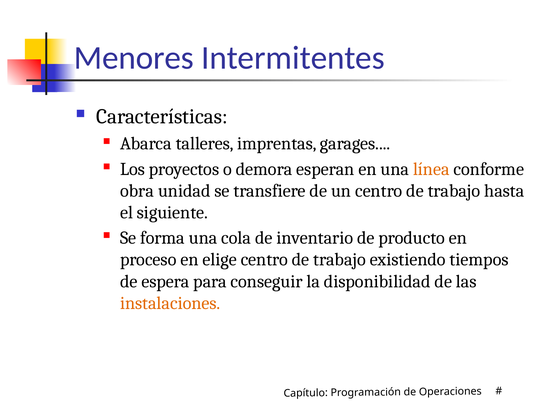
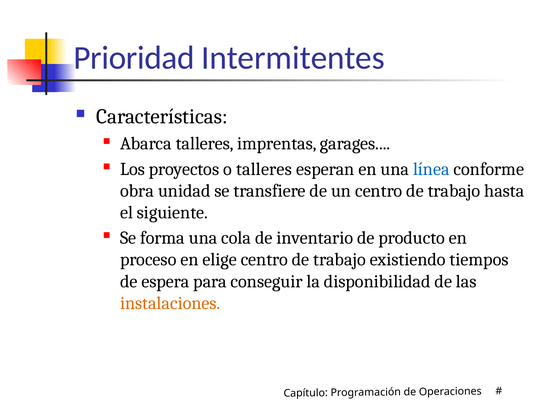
Menores: Menores -> Prioridad
o demora: demora -> talleres
línea colour: orange -> blue
